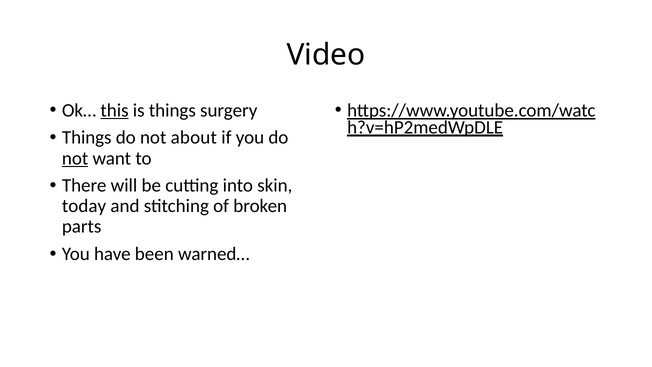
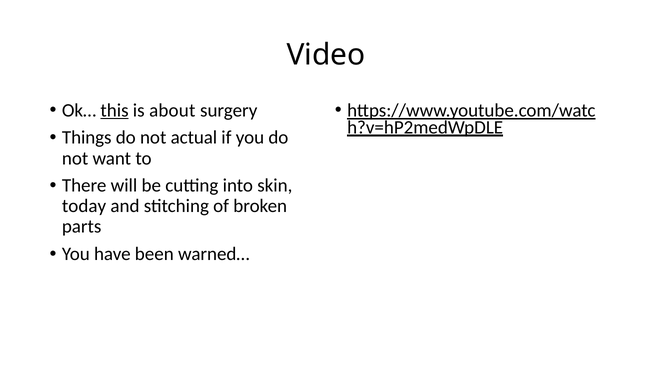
is things: things -> about
about: about -> actual
not at (75, 158) underline: present -> none
